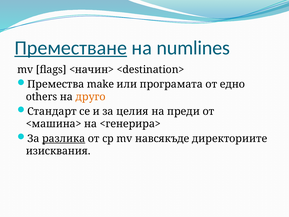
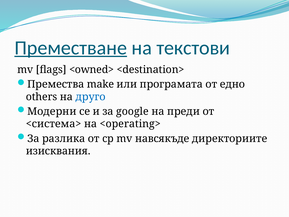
numlines: numlines -> текстови
<начин>: <начин> -> <owned>
друго colour: orange -> blue
Стандарт: Стандарт -> Модерни
целия: целия -> google
<машина>: <машина> -> <система>
<генерира>: <генерира> -> <operating>
разлика underline: present -> none
